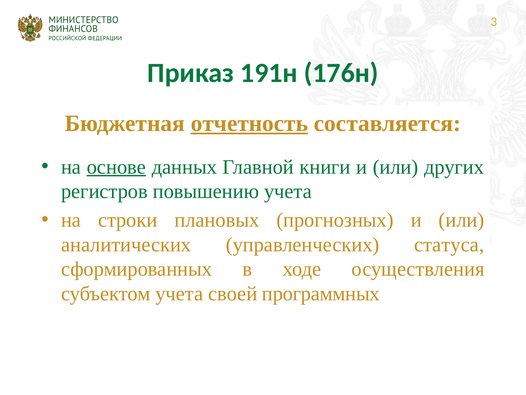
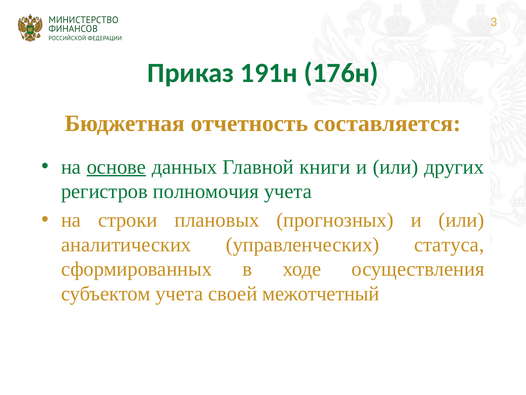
отчетность underline: present -> none
повышению: повышению -> полномочия
программных: программных -> межотчетный
